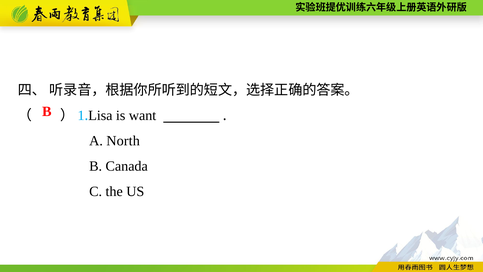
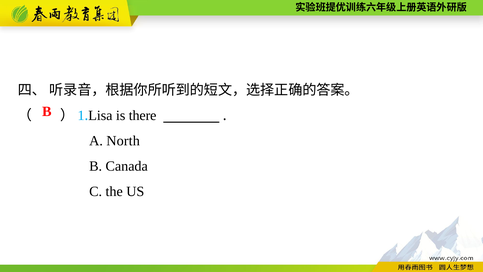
want: want -> there
